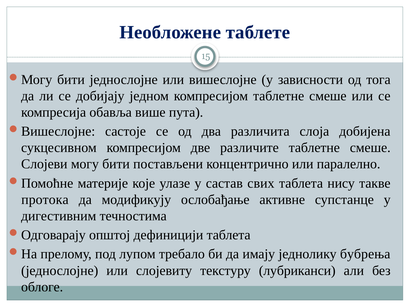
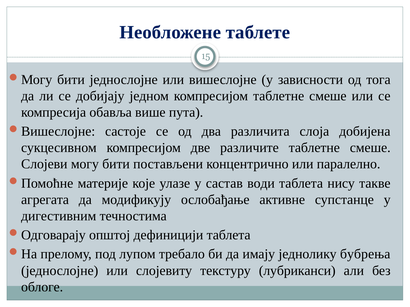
свих: свих -> води
протока: протока -> агрегата
